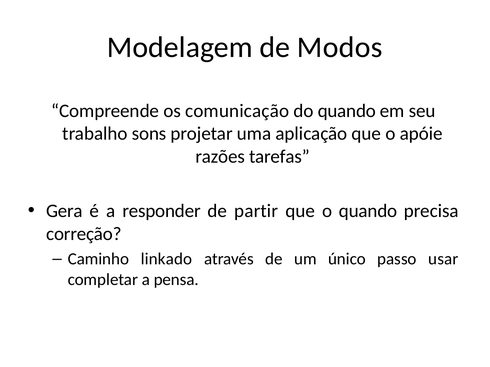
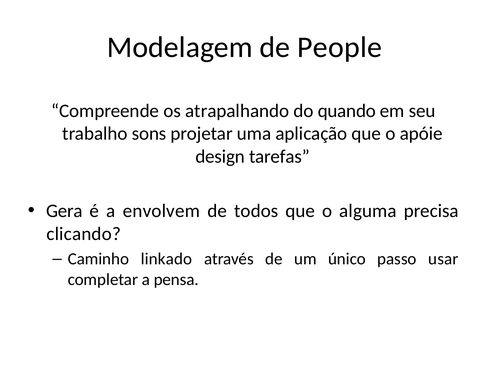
Modos: Modos -> People
comunicação: comunicação -> atrapalhando
razões: razões -> design
responder: responder -> envolvem
partir: partir -> todos
o quando: quando -> alguma
correção: correção -> clicando
